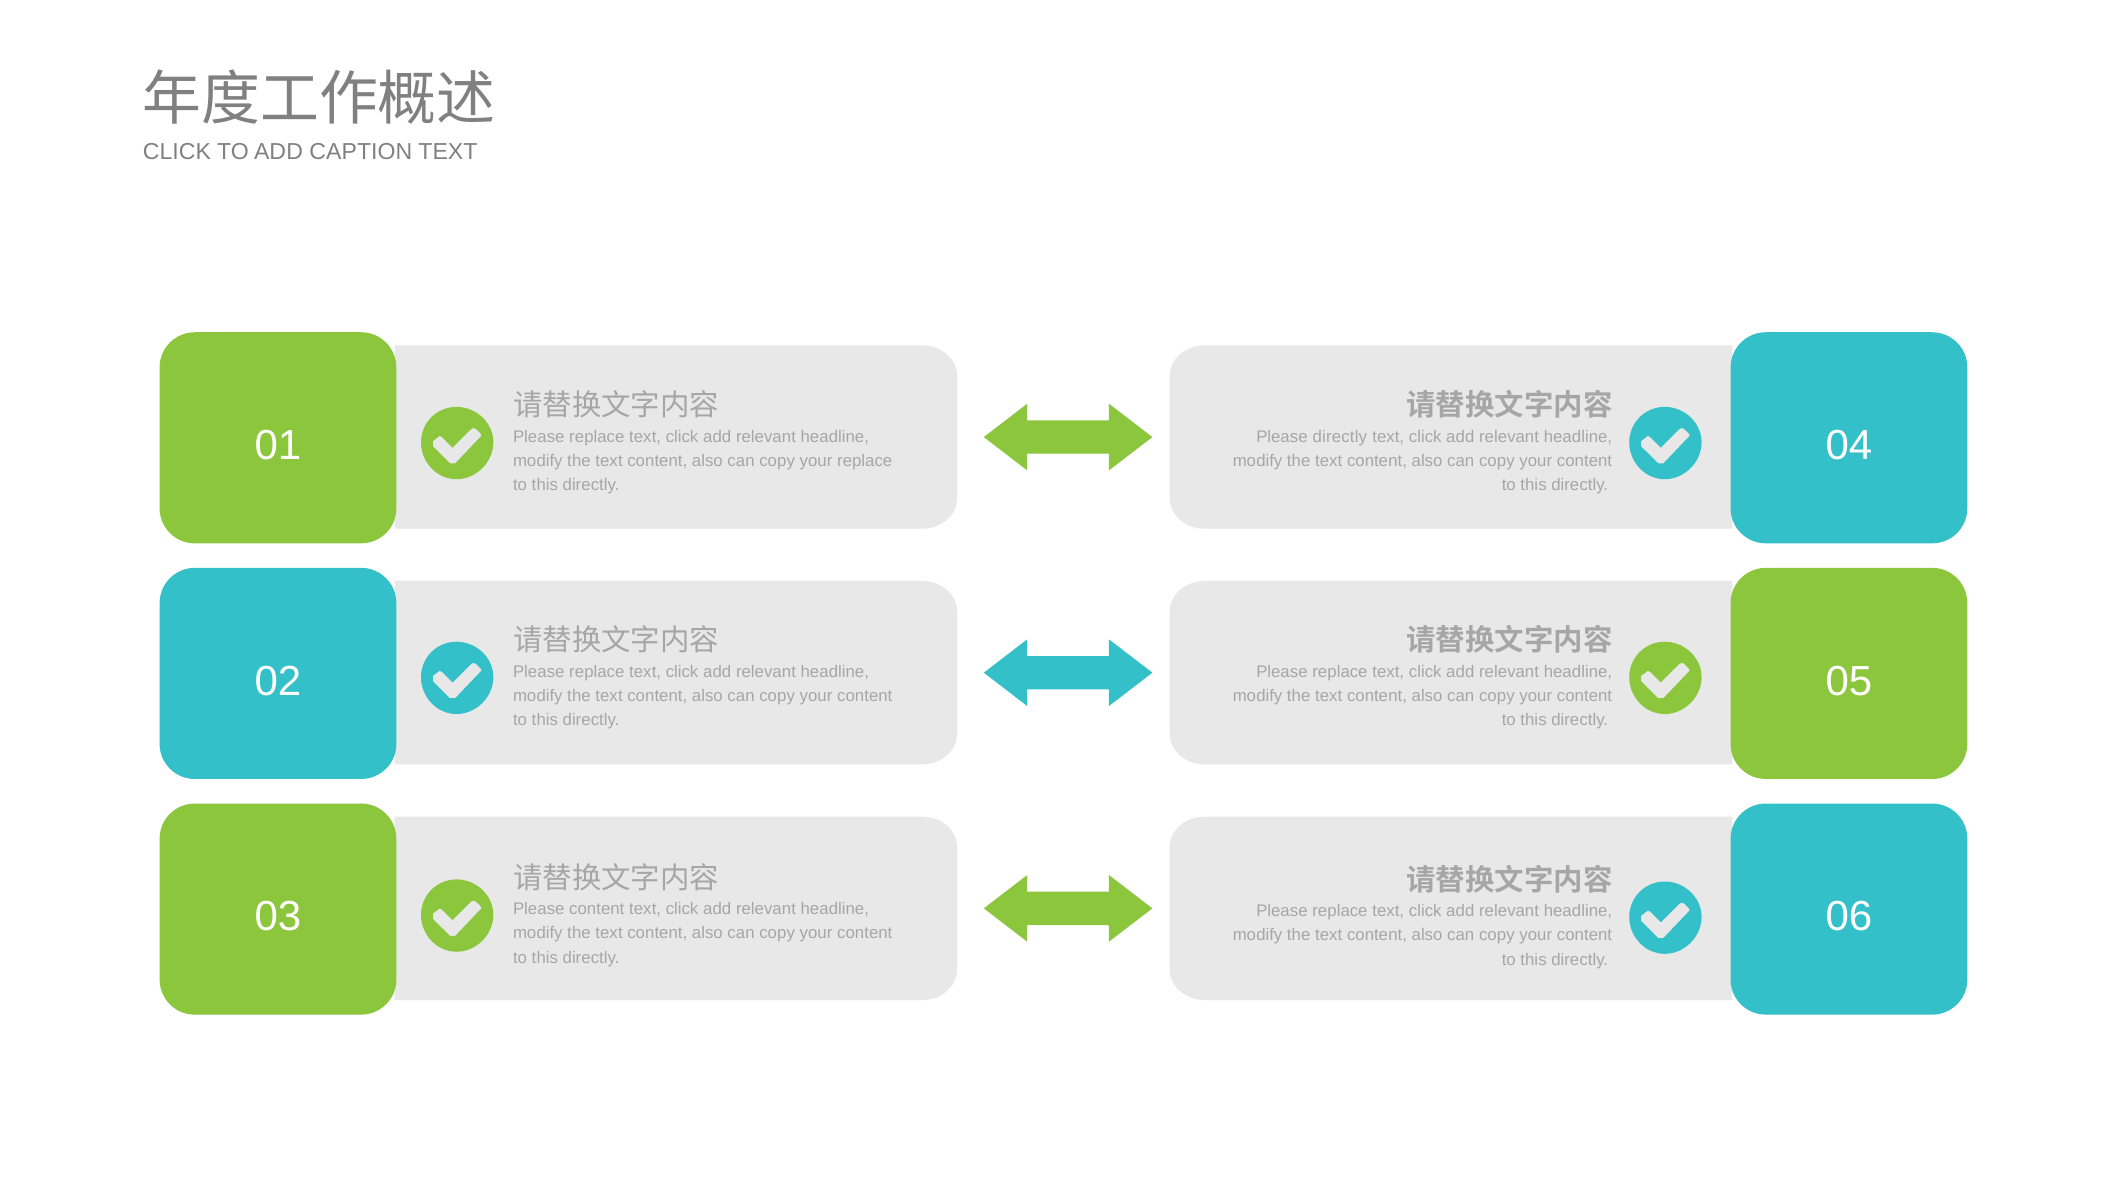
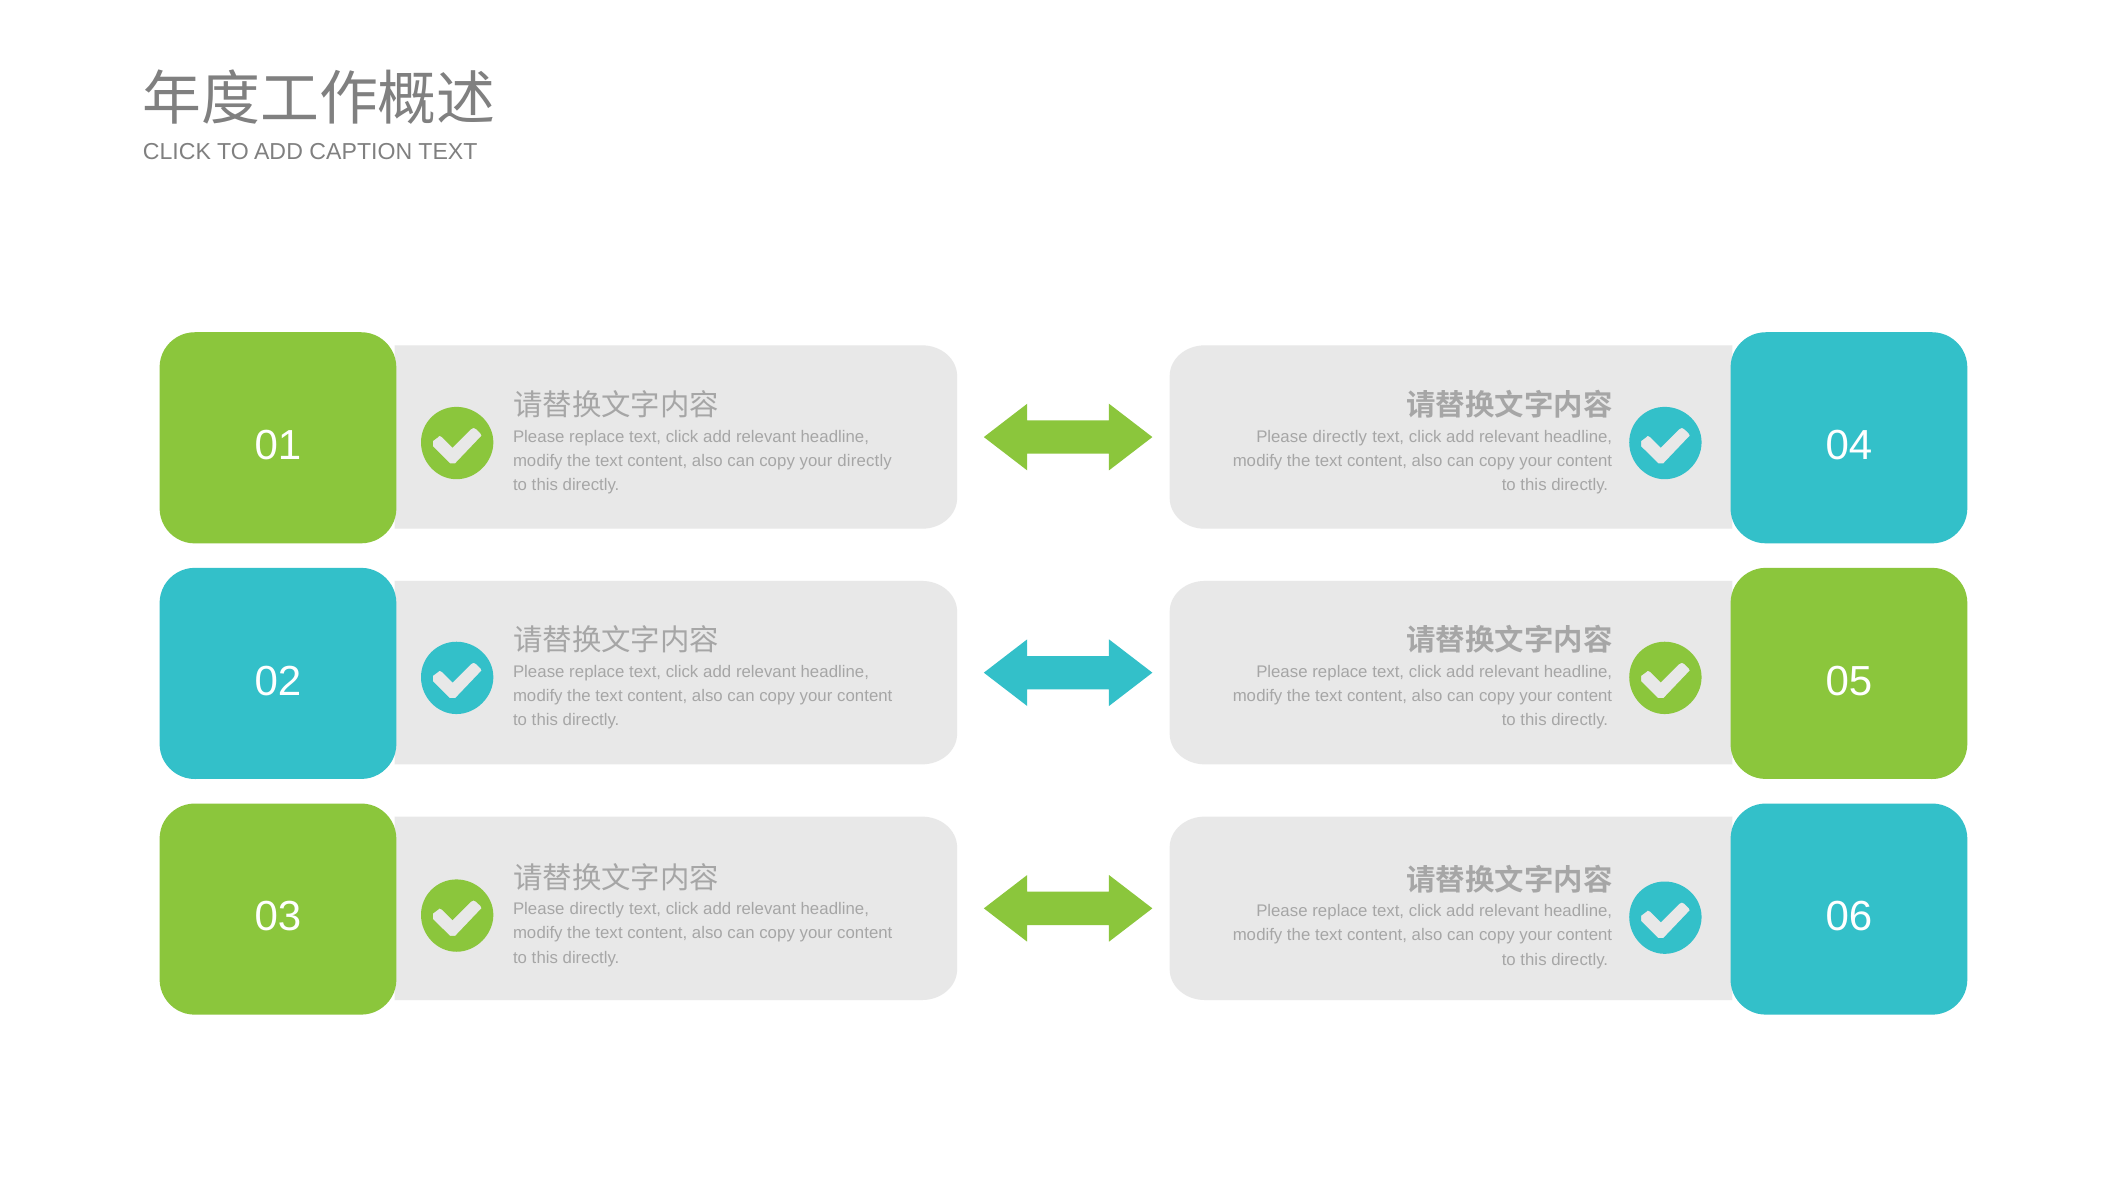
your replace: replace -> directly
content at (597, 910): content -> directly
